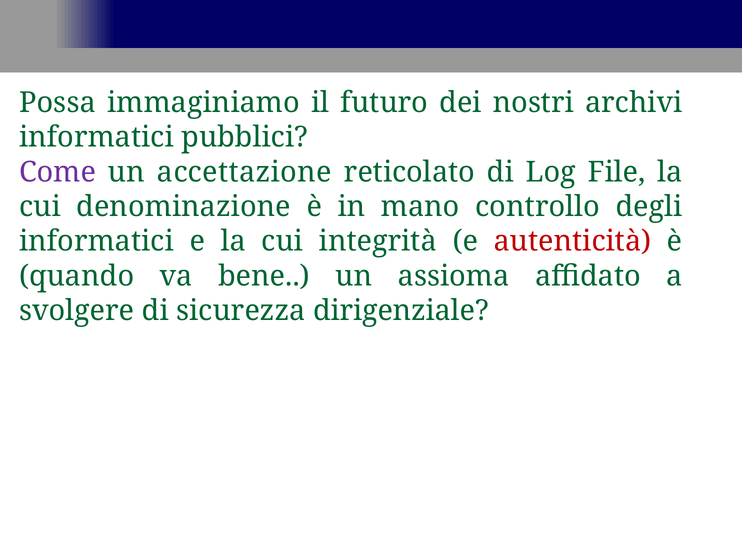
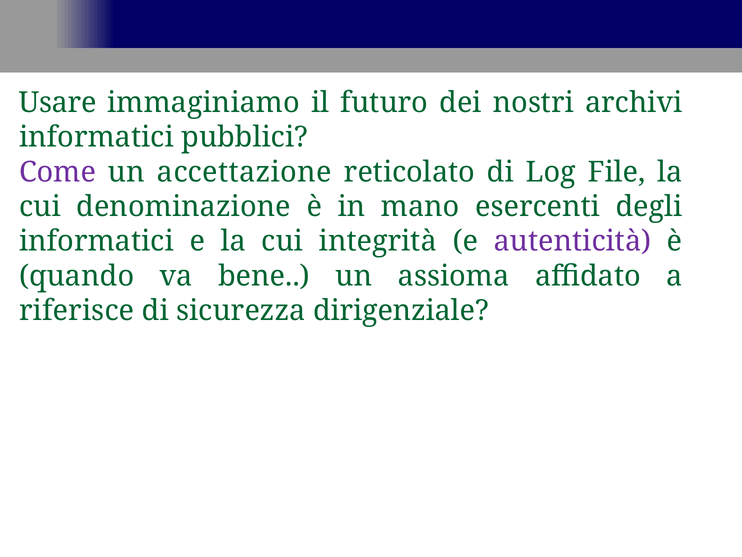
Possa: Possa -> Usare
controllo: controllo -> esercenti
autenticità colour: red -> purple
svolgere: svolgere -> riferisce
